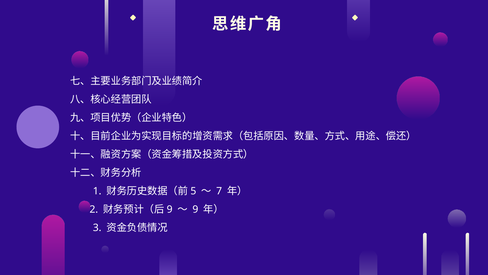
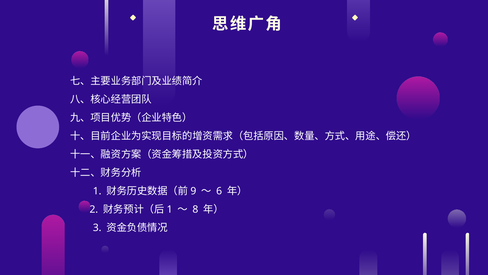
5: 5 -> 9
7: 7 -> 6
9 at (170, 209): 9 -> 1
9 at (195, 209): 9 -> 8
